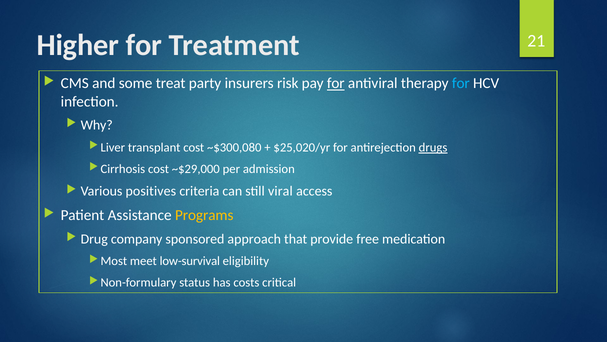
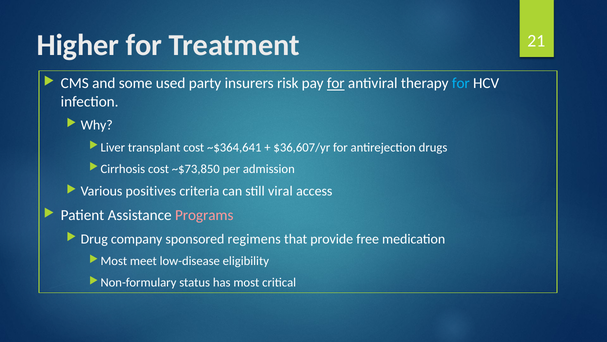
treat: treat -> used
~$300,080: ~$300,080 -> ~$364,641
$25,020/yr: $25,020/yr -> $36,607/yr
drugs underline: present -> none
~$29,000: ~$29,000 -> ~$73,850
Programs colour: yellow -> pink
approach: approach -> regimens
low-survival: low-survival -> low-disease
costs: costs -> most
